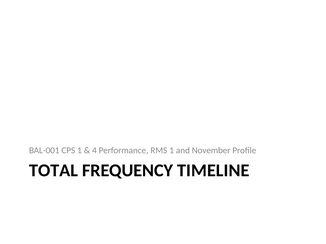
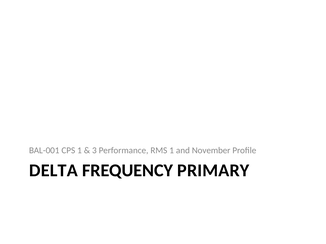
4: 4 -> 3
TOTAL: TOTAL -> DELTA
TIMELINE: TIMELINE -> PRIMARY
